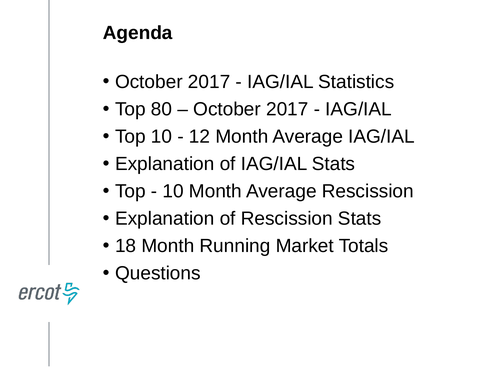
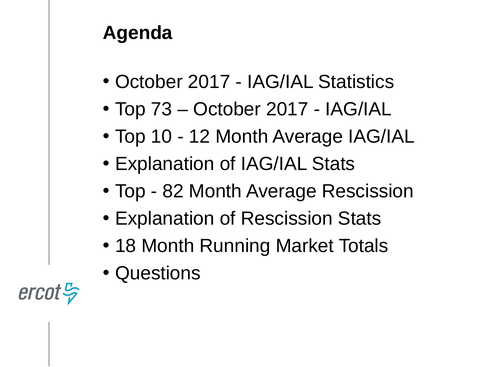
80: 80 -> 73
10 at (173, 191): 10 -> 82
